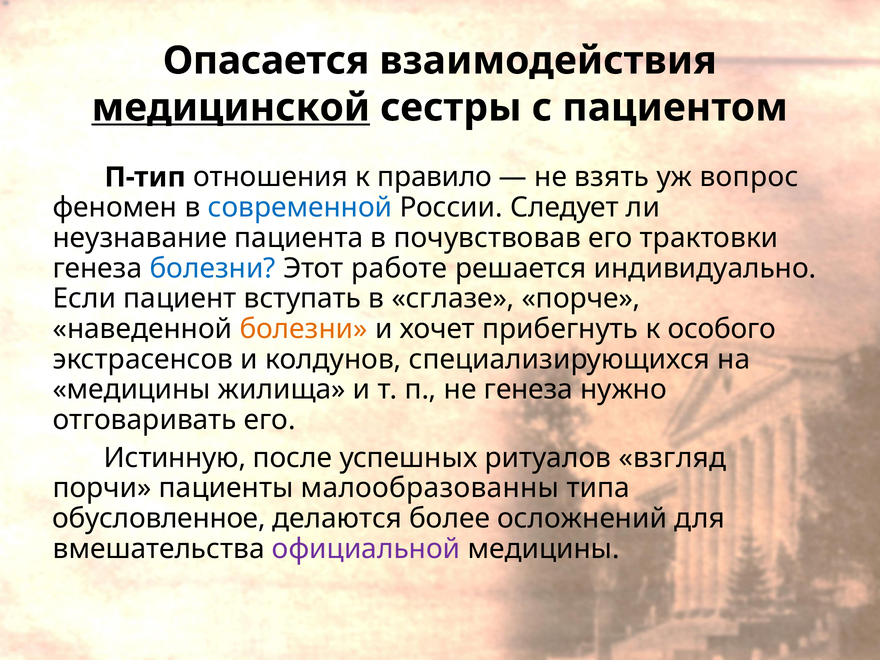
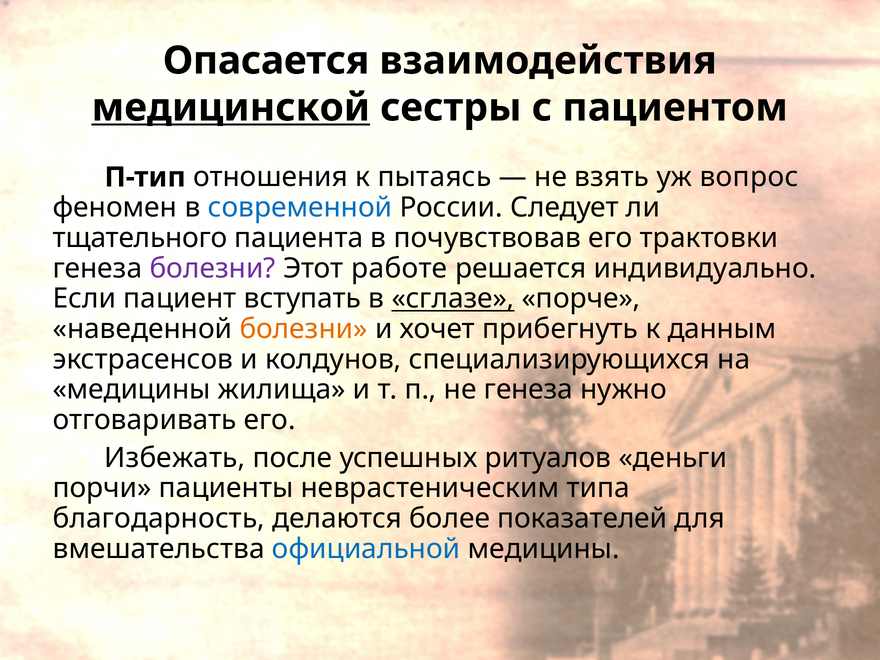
правило: правило -> пытаясь
неузнавание: неузнавание -> тщательного
болезни at (213, 268) colour: blue -> purple
сглазе underline: none -> present
особого: особого -> данным
Истинную: Истинную -> Избежать
взгляд: взгляд -> деньги
малообразованны: малообразованны -> неврастеническим
обусловленное: обусловленное -> благодарность
осложнений: осложнений -> показателей
официальной colour: purple -> blue
